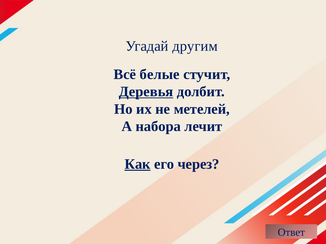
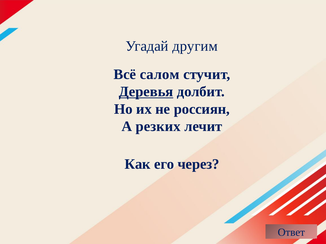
белые: белые -> салом
метелей: метелей -> россиян
набора: набора -> резких
Как underline: present -> none
